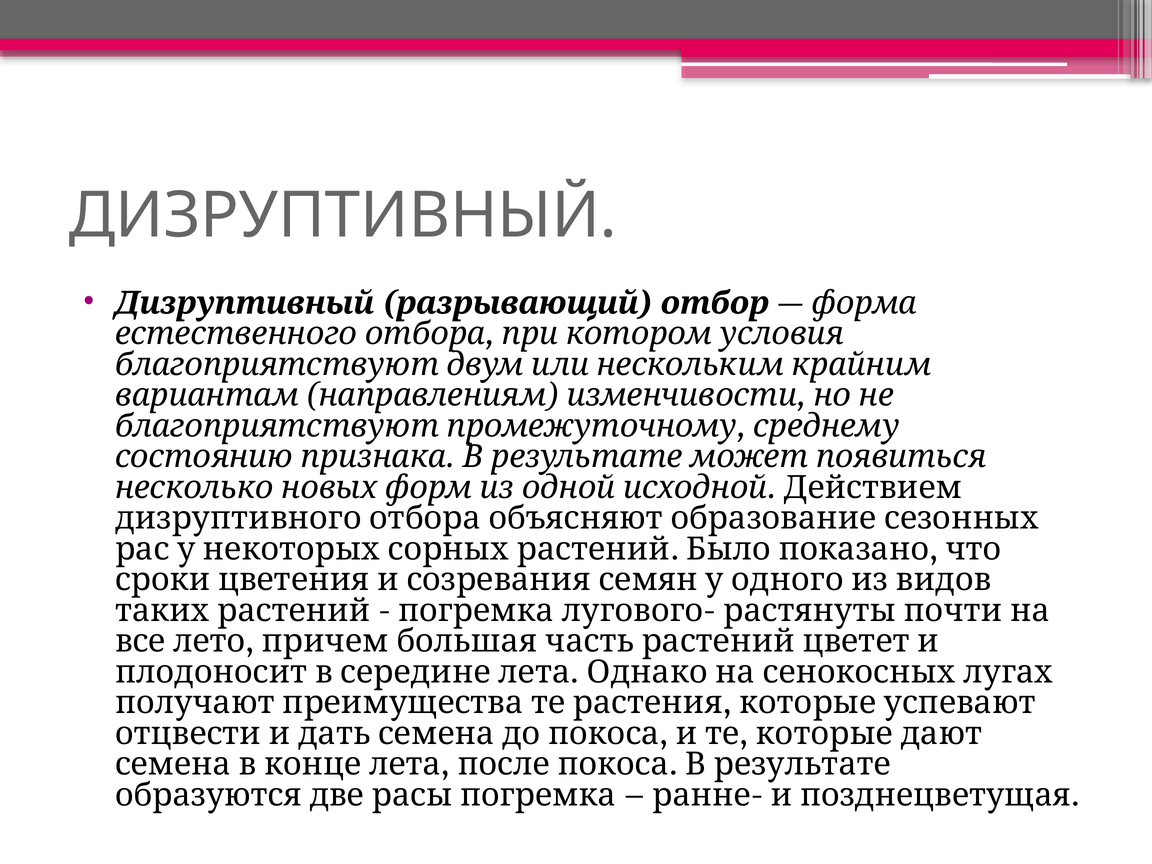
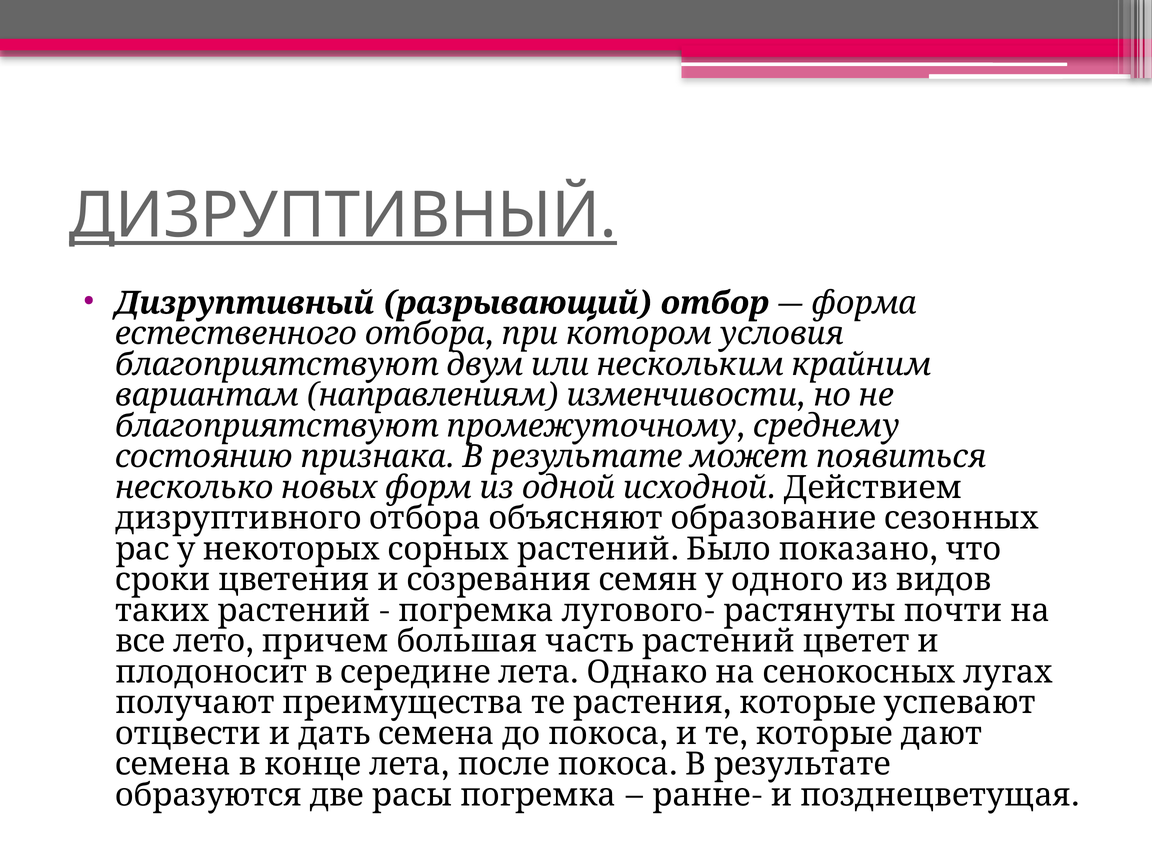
ДИЗРУПТИВНЫЙ at (343, 216) underline: none -> present
